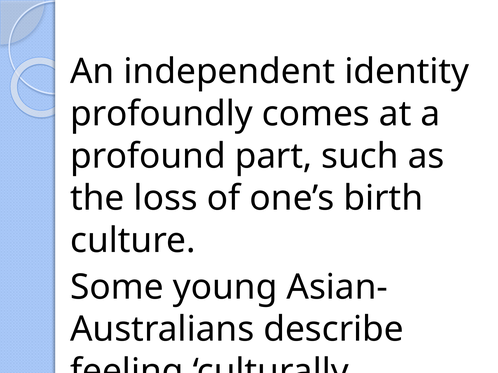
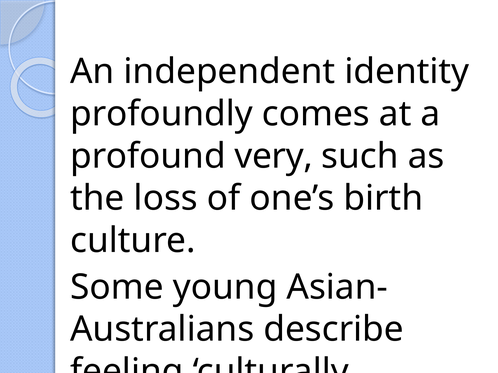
part: part -> very
